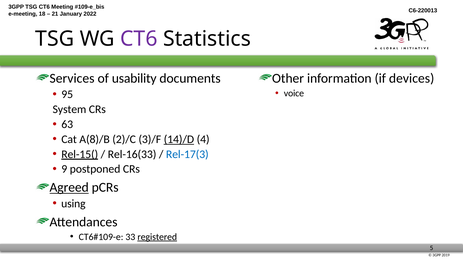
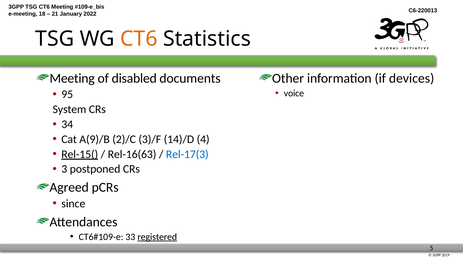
CT6 at (139, 39) colour: purple -> orange
Services at (72, 78): Services -> Meeting
usability: usability -> disabled
63: 63 -> 34
A(8)/B: A(8)/B -> A(9)/B
14)/D underline: present -> none
Rel-16(33: Rel-16(33 -> Rel-16(63
9: 9 -> 3
Agreed underline: present -> none
using: using -> since
